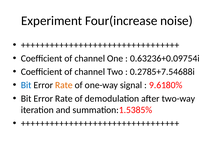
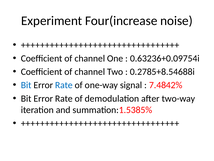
0.2785+7.54688i: 0.2785+7.54688i -> 0.2785+8.54688i
Rate at (64, 85) colour: orange -> blue
9.6180%: 9.6180% -> 7.4842%
